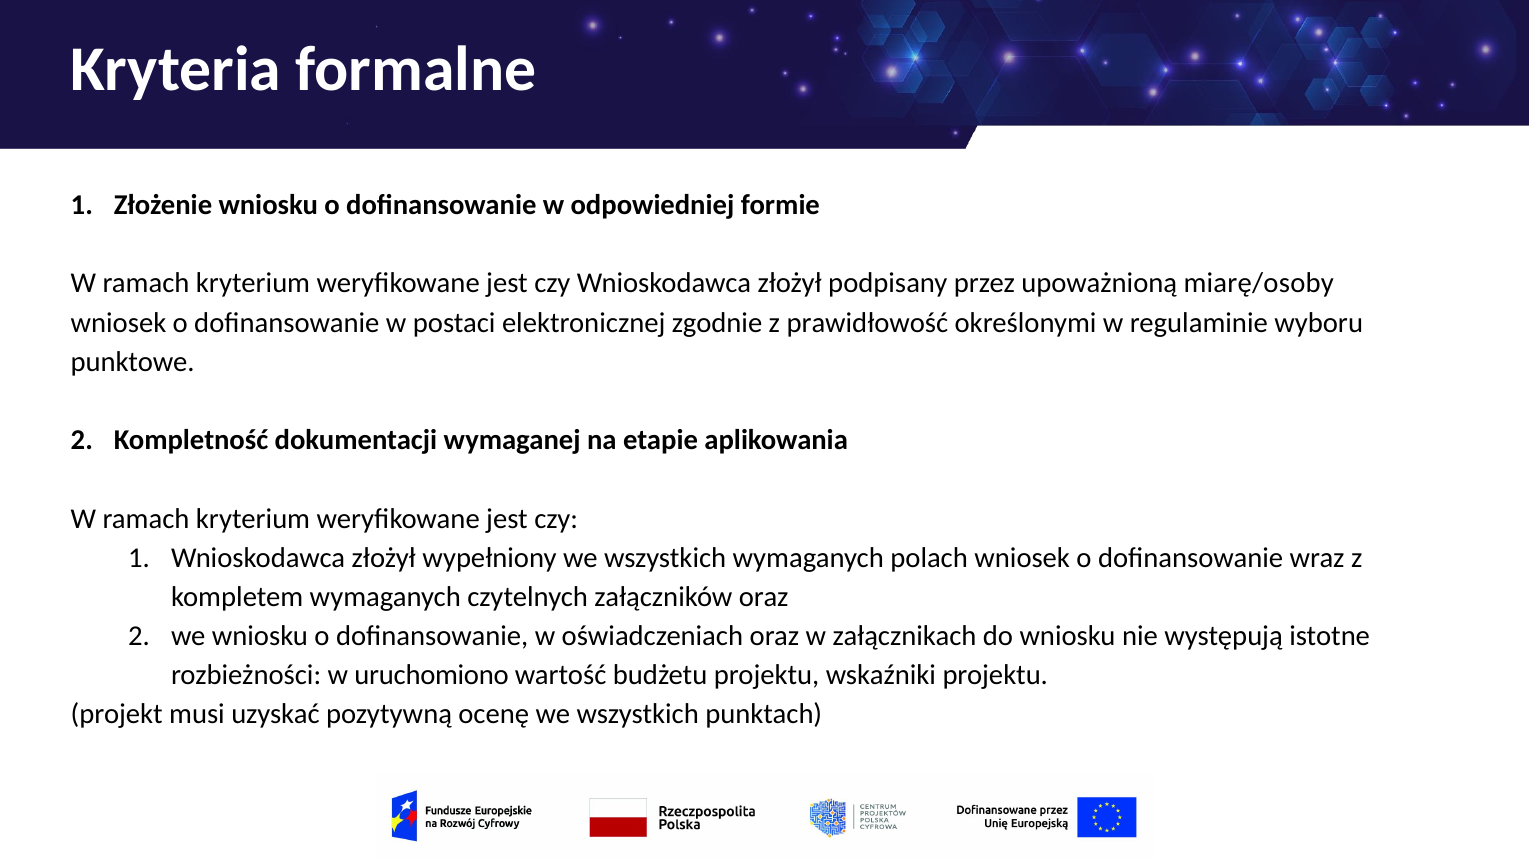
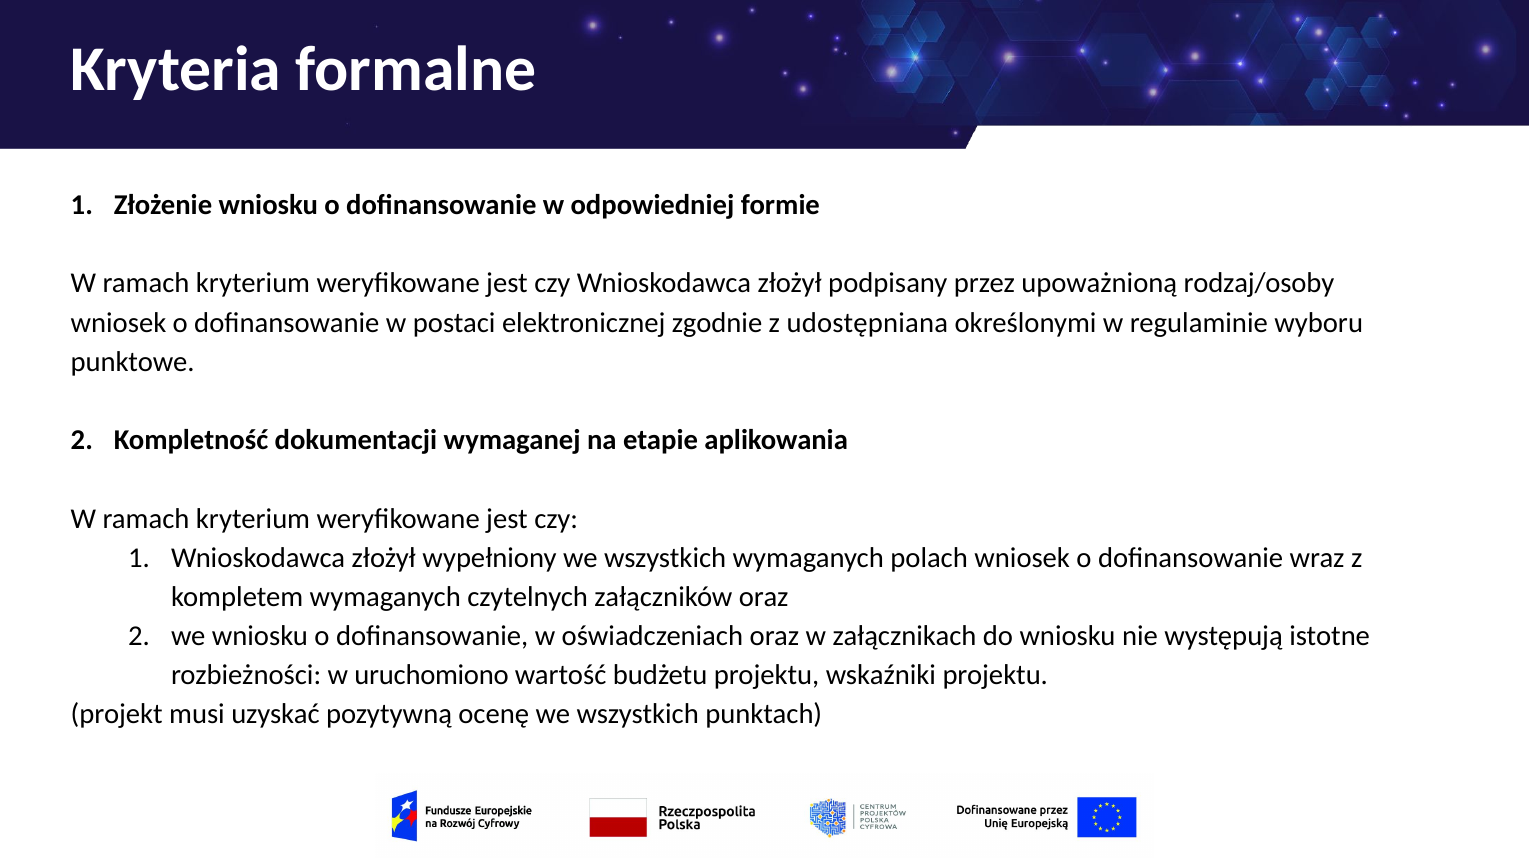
miarę/osoby: miarę/osoby -> rodzaj/osoby
prawidłowość: prawidłowość -> udostępniana
